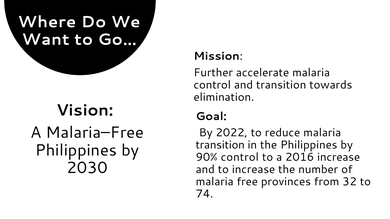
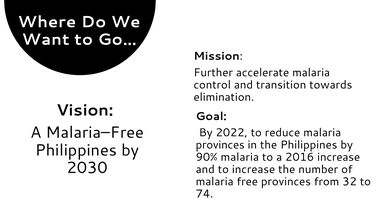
transition at (220, 145): transition -> provinces
90% control: control -> malaria
